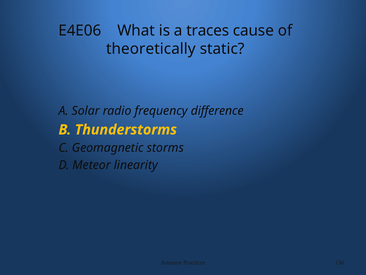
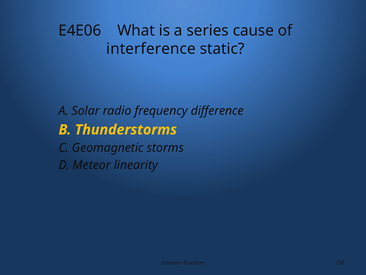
traces: traces -> series
theoretically: theoretically -> interference
